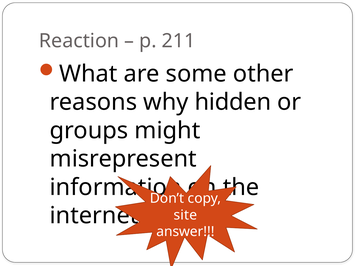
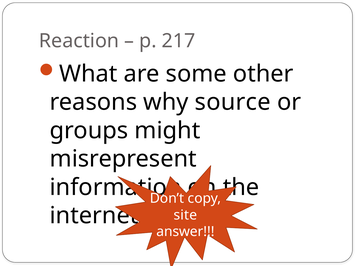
211: 211 -> 217
hidden: hidden -> source
